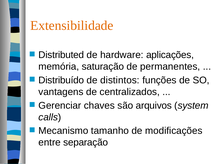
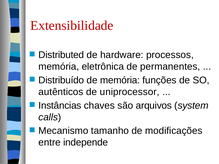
Extensibilidade colour: orange -> red
aplicações: aplicações -> processos
saturação: saturação -> eletrônica
de distintos: distintos -> memória
vantagens: vantagens -> autênticos
centralizados: centralizados -> uniprocessor
Gerenciar: Gerenciar -> Instâncias
separação: separação -> independe
